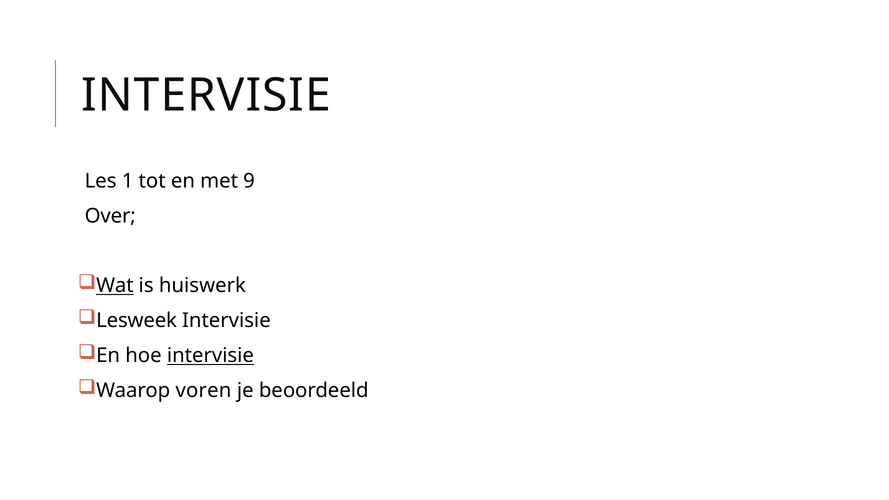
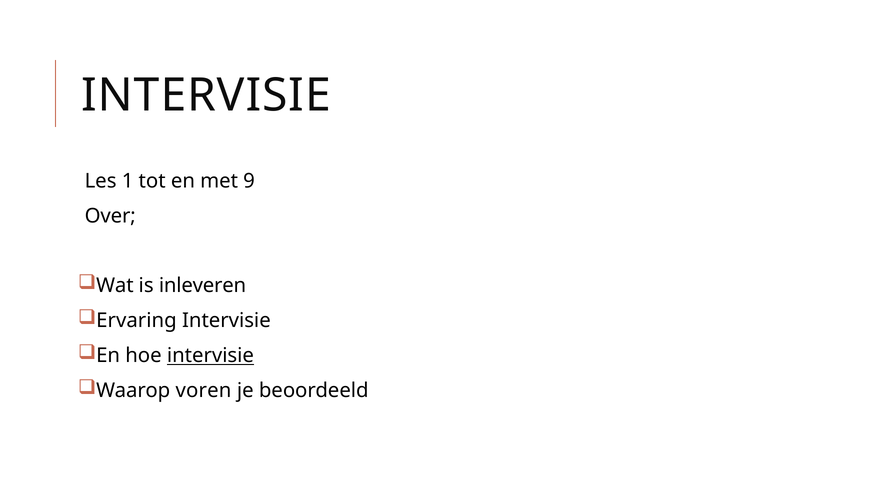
Wat underline: present -> none
huiswerk: huiswerk -> inleveren
Lesweek: Lesweek -> Ervaring
